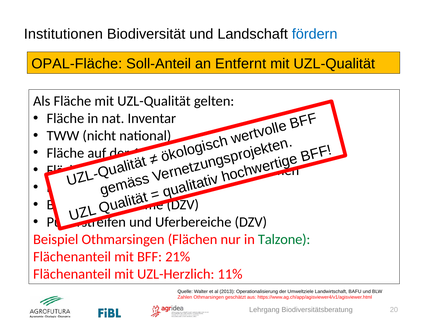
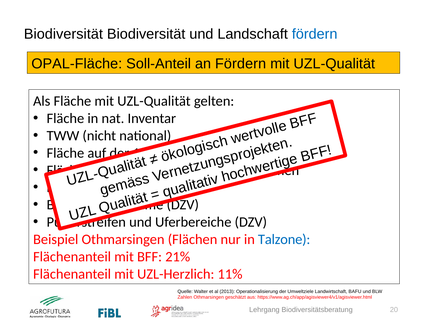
Institutionen at (63, 34): Institutionen -> Biodiversität
an Entfernt: Entfernt -> Fördern
Talzone colour: green -> blue
